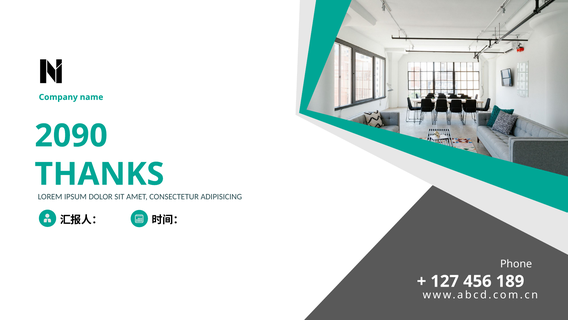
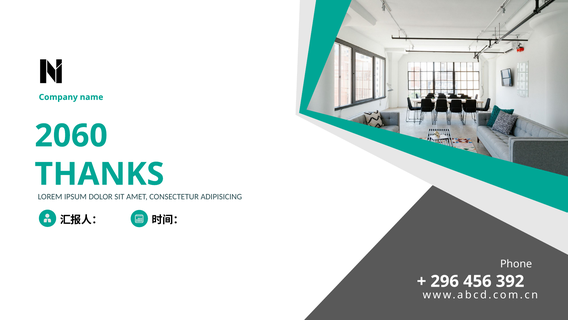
2090: 2090 -> 2060
127: 127 -> 296
189: 189 -> 392
